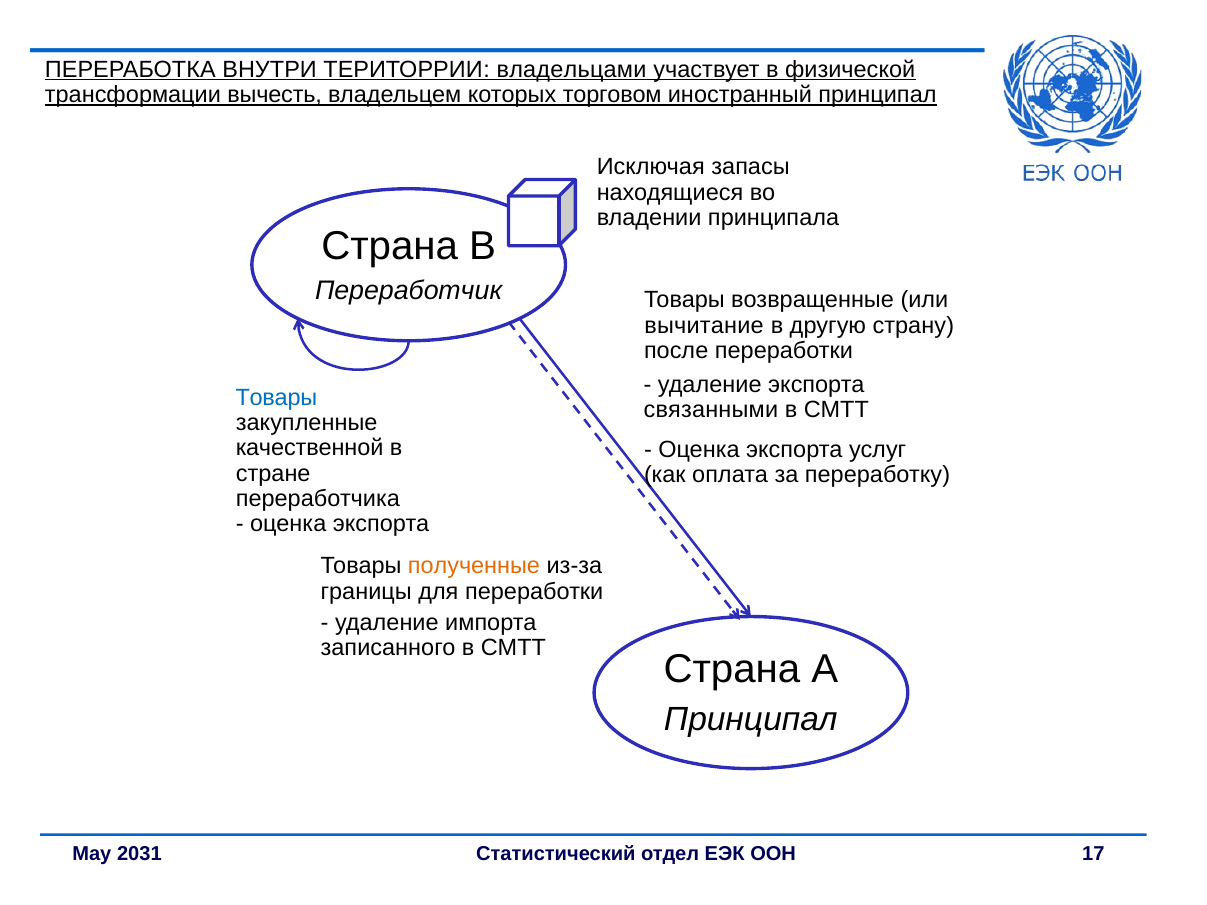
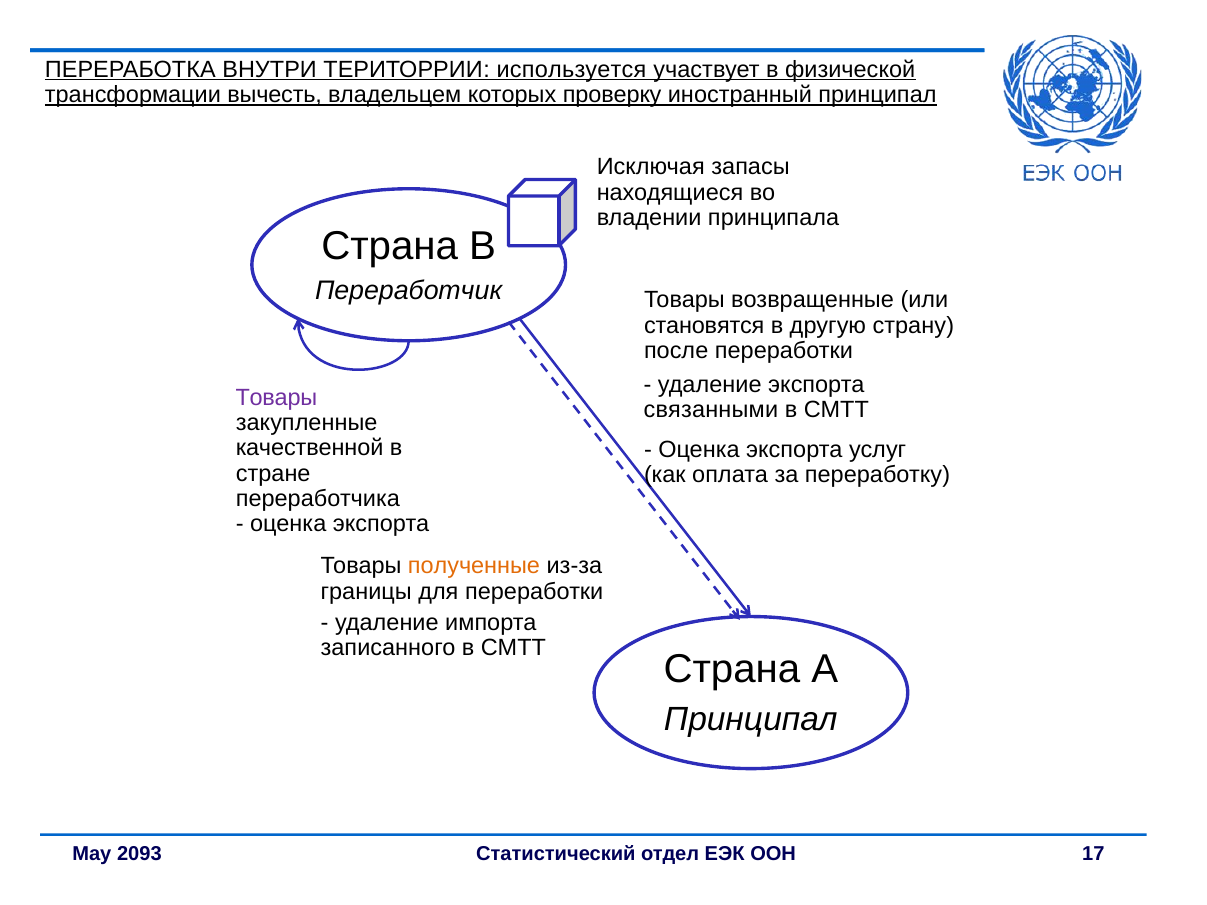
владельцами: владельцами -> используется
торговом: торговом -> проверку
вычитание: вычитание -> становятся
Товары at (276, 398) colour: blue -> purple
2031: 2031 -> 2093
